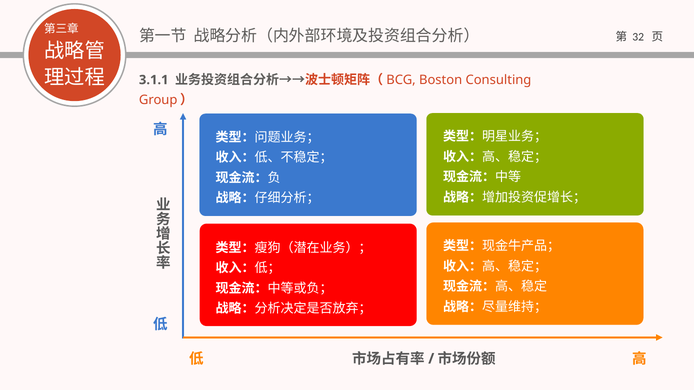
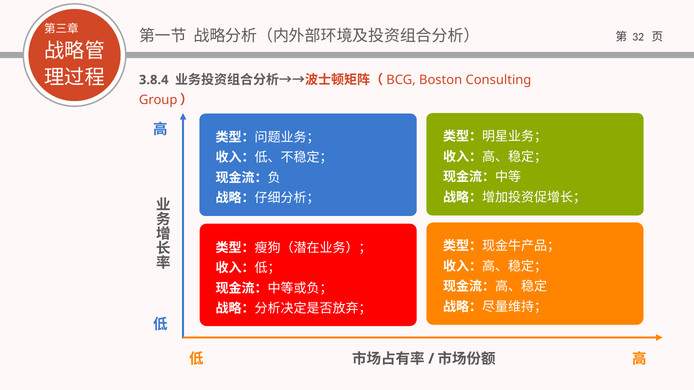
3.1.1: 3.1.1 -> 3.8.4
